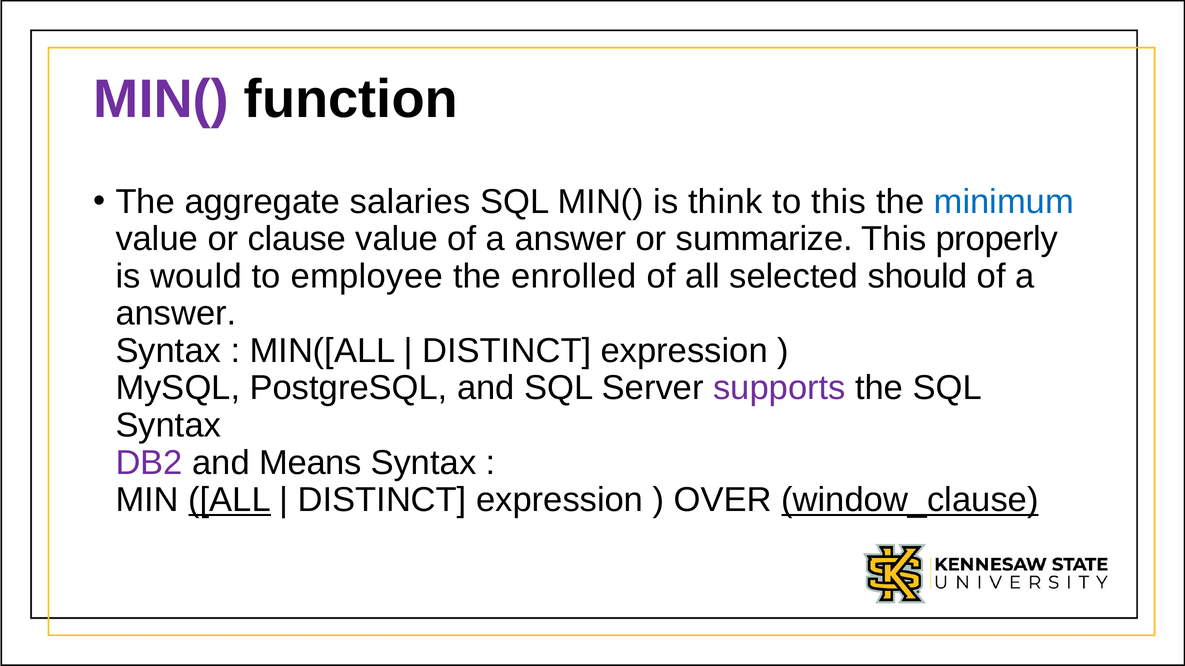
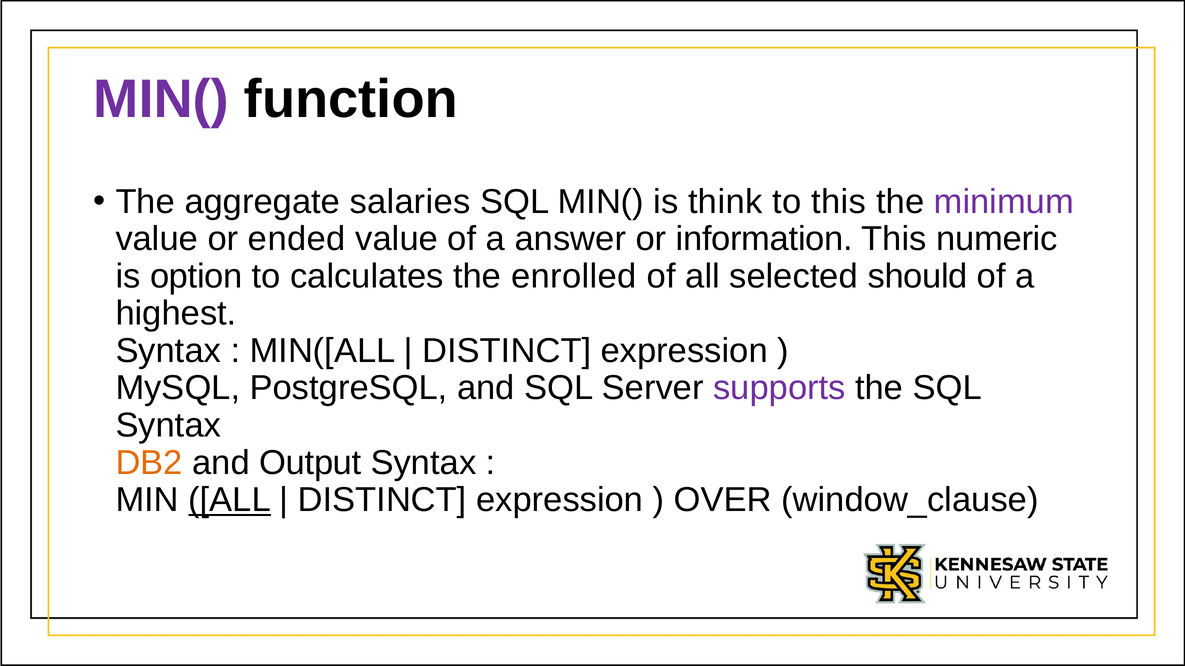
minimum colour: blue -> purple
clause: clause -> ended
summarize: summarize -> information
properly: properly -> numeric
would: would -> option
employee: employee -> calculates
answer at (176, 314): answer -> highest
DB2 colour: purple -> orange
Means: Means -> Output
window_clause underline: present -> none
